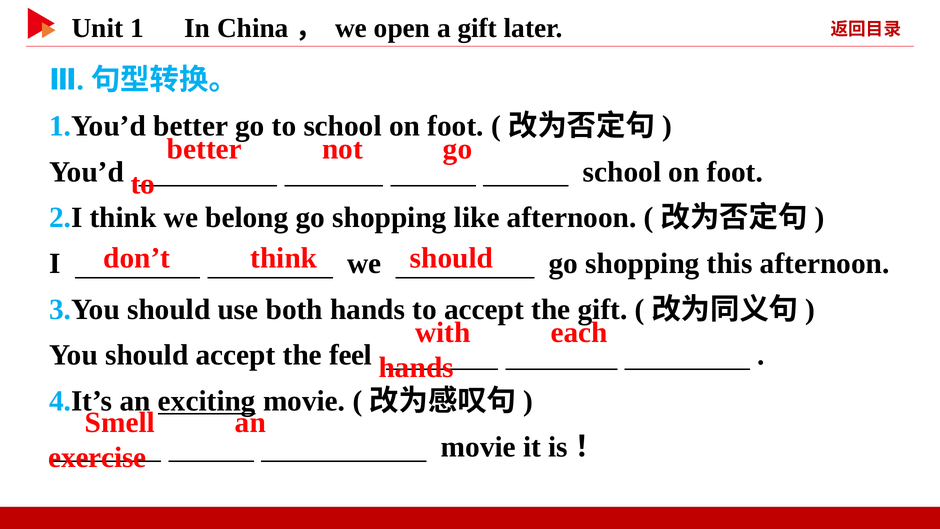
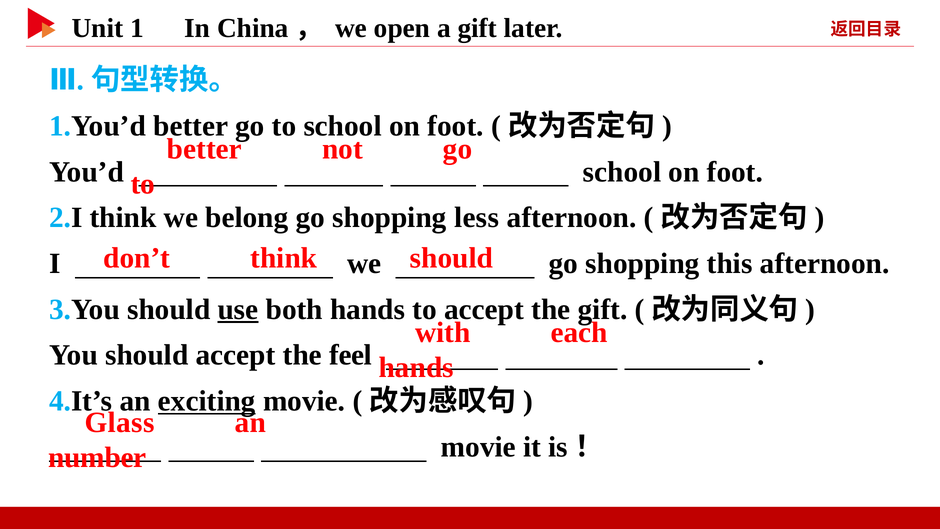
like: like -> less
use underline: none -> present
Smell: Smell -> Glass
exercise: exercise -> number
